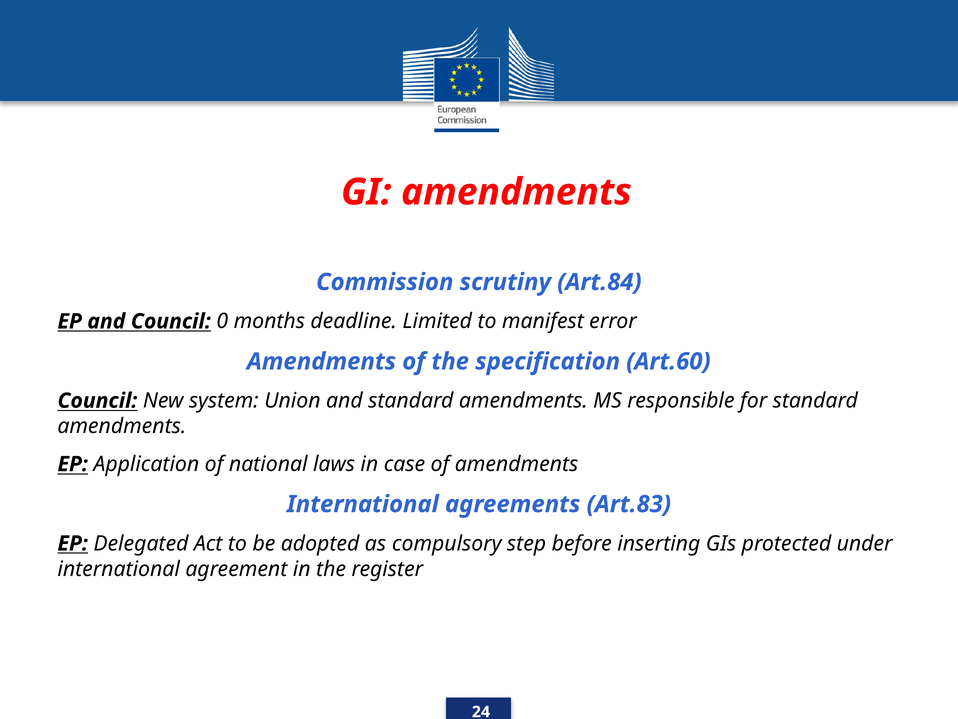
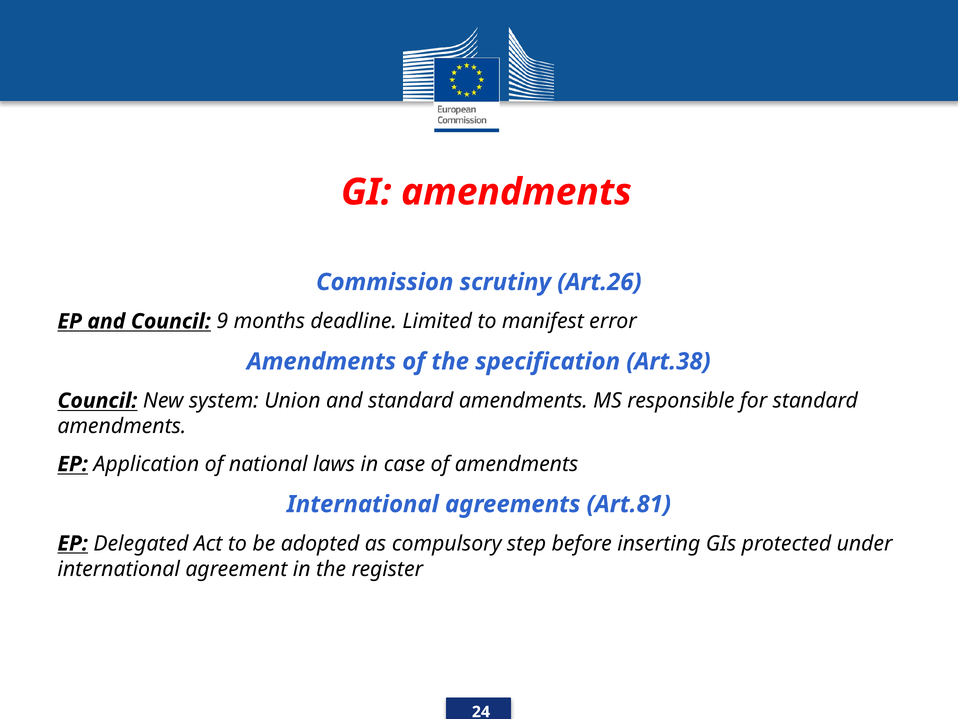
Art.84: Art.84 -> Art.26
0: 0 -> 9
Art.60: Art.60 -> Art.38
Art.83: Art.83 -> Art.81
